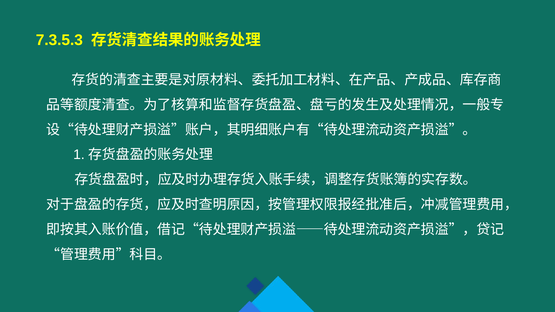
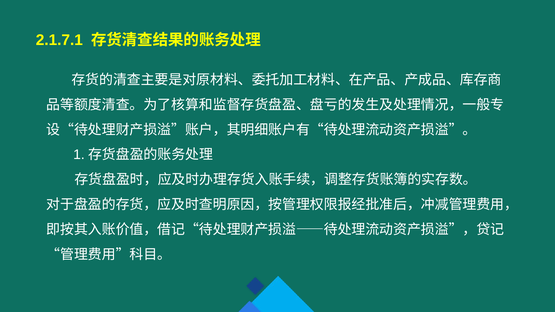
7.3.5.3: 7.3.5.3 -> 2.1.7.1
